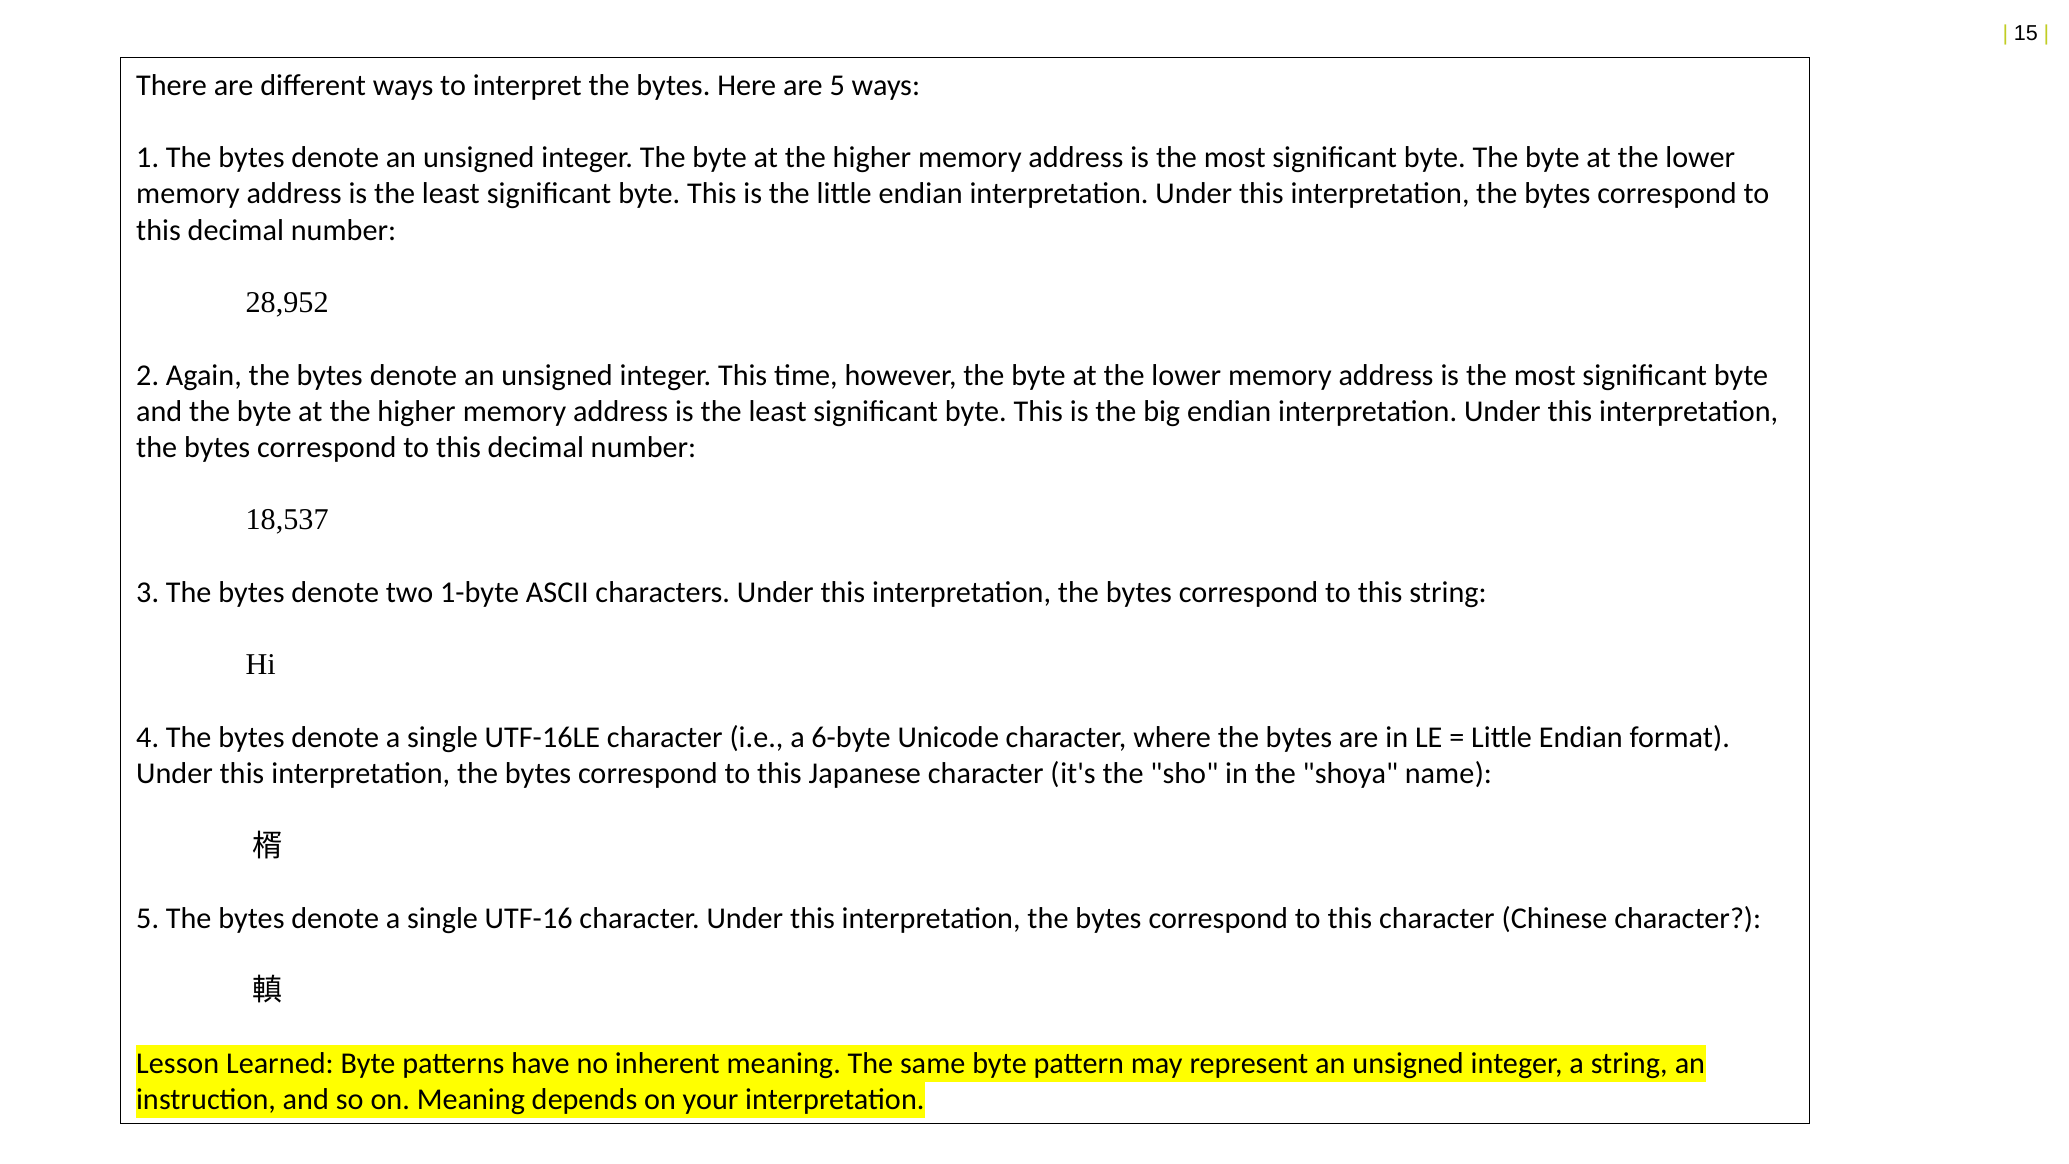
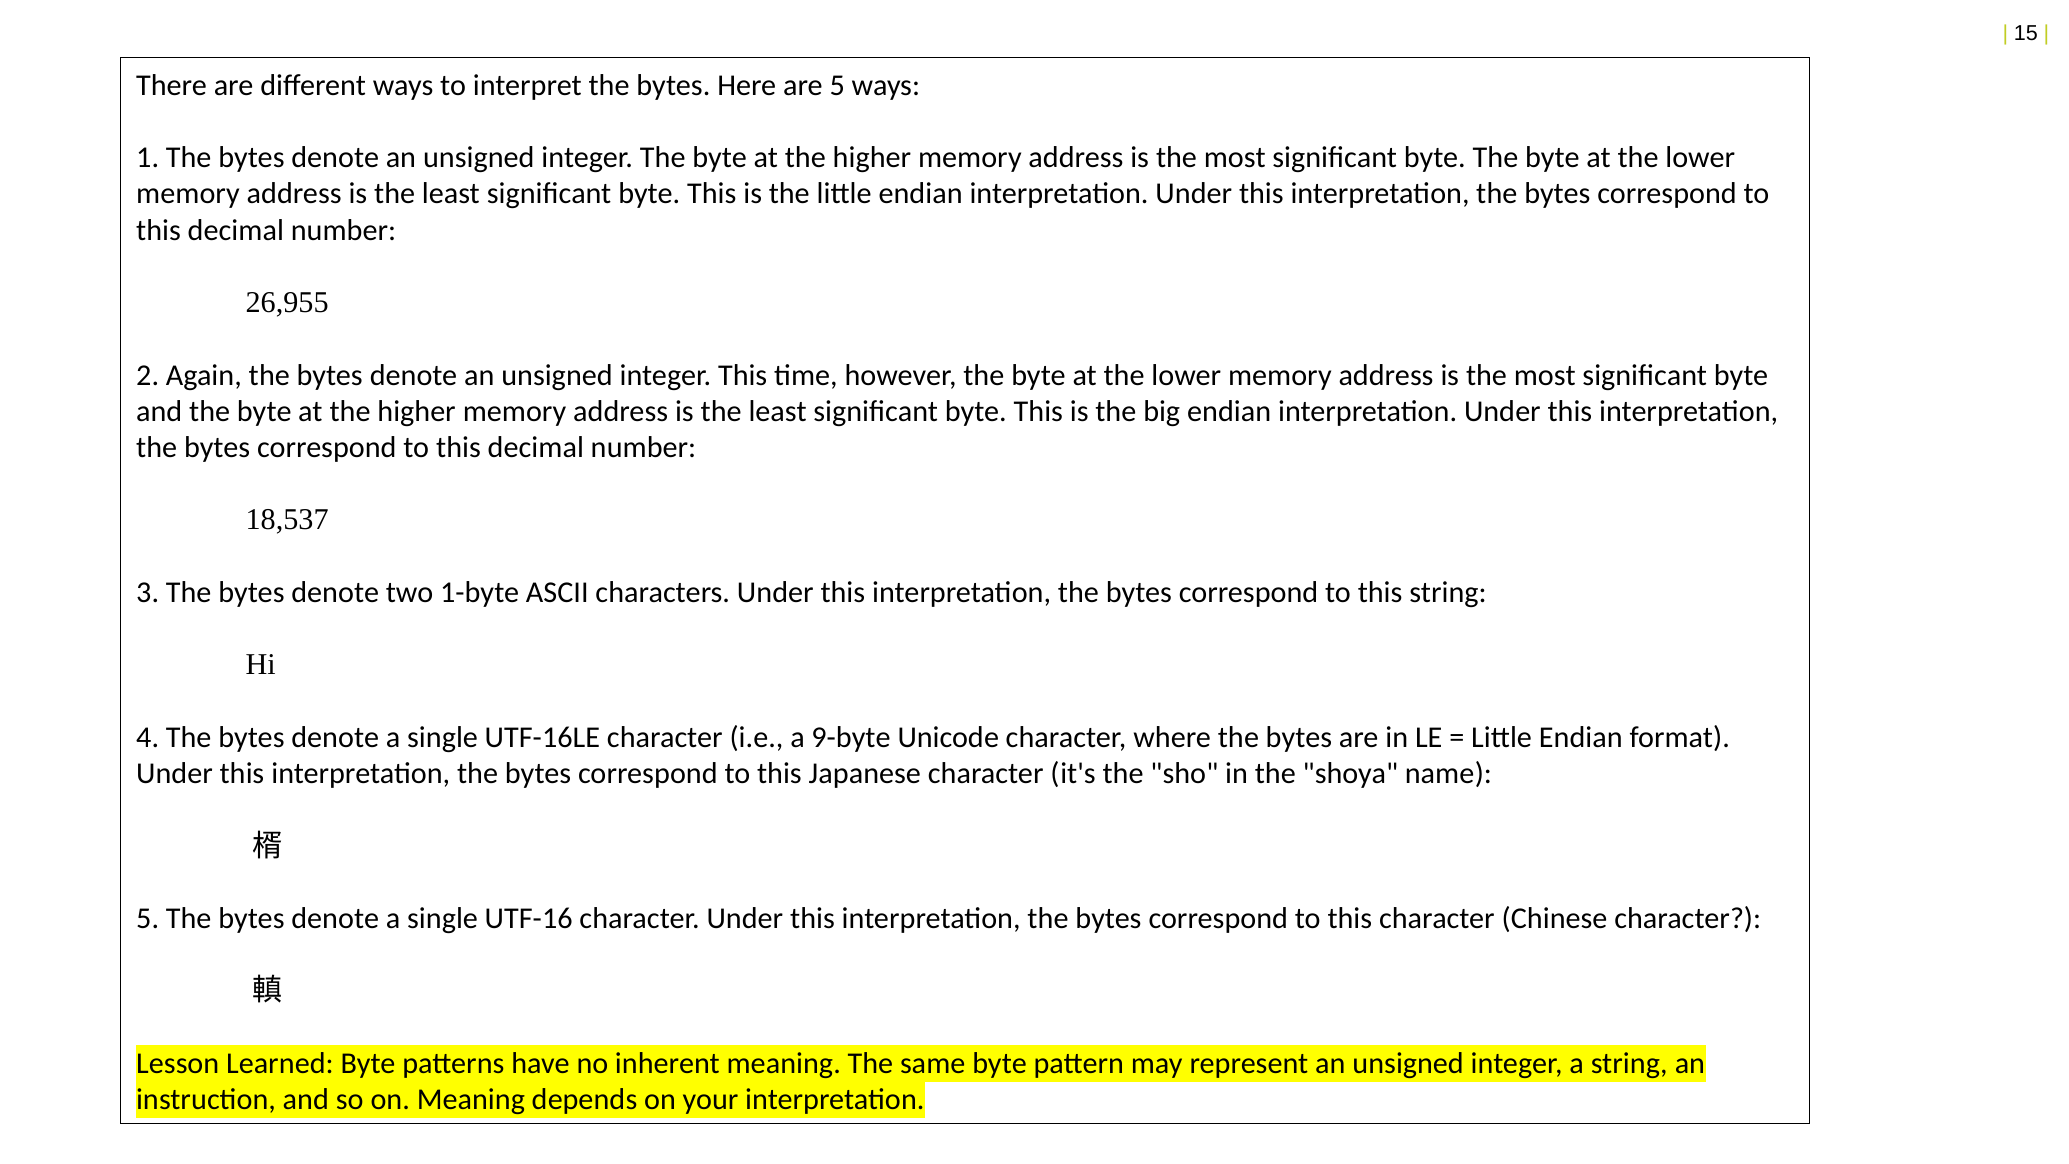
28,952: 28,952 -> 26,955
6-byte: 6-byte -> 9-byte
